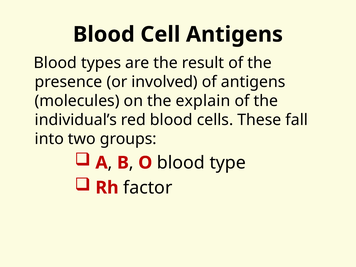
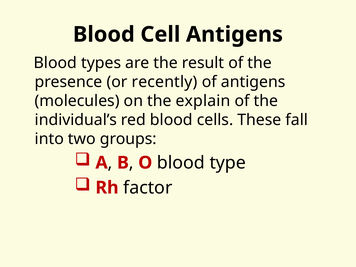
involved: involved -> recently
